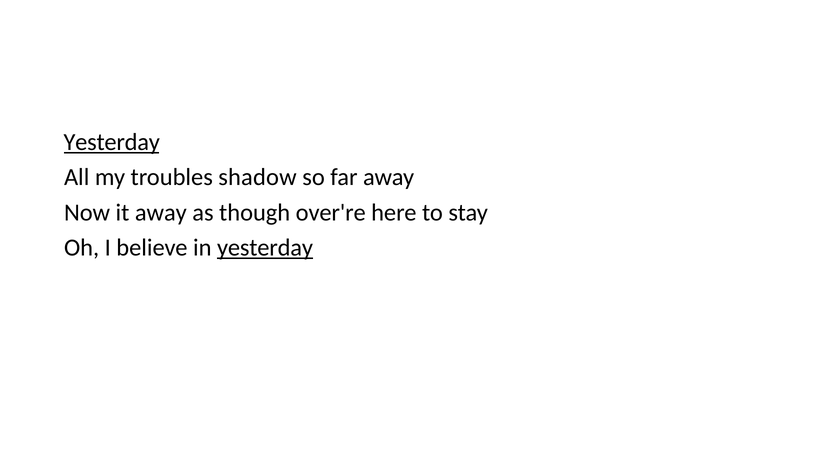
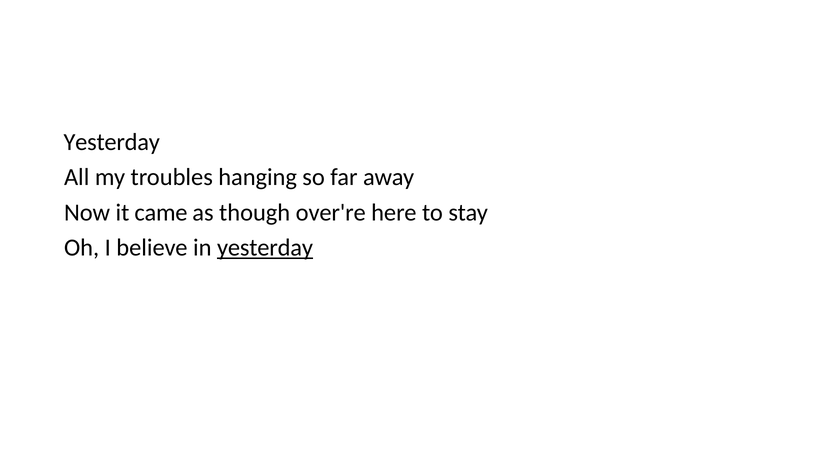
Yesterday at (112, 142) underline: present -> none
shadow: shadow -> hanging
it away: away -> came
